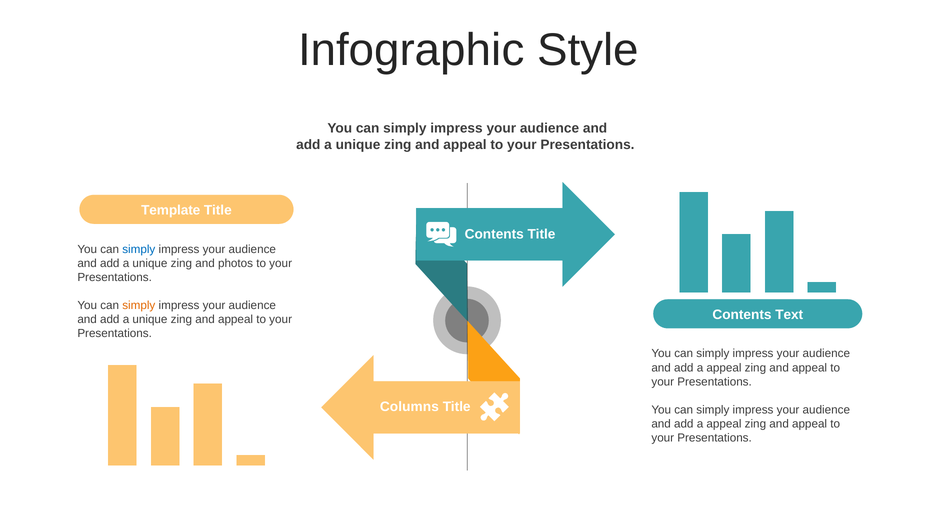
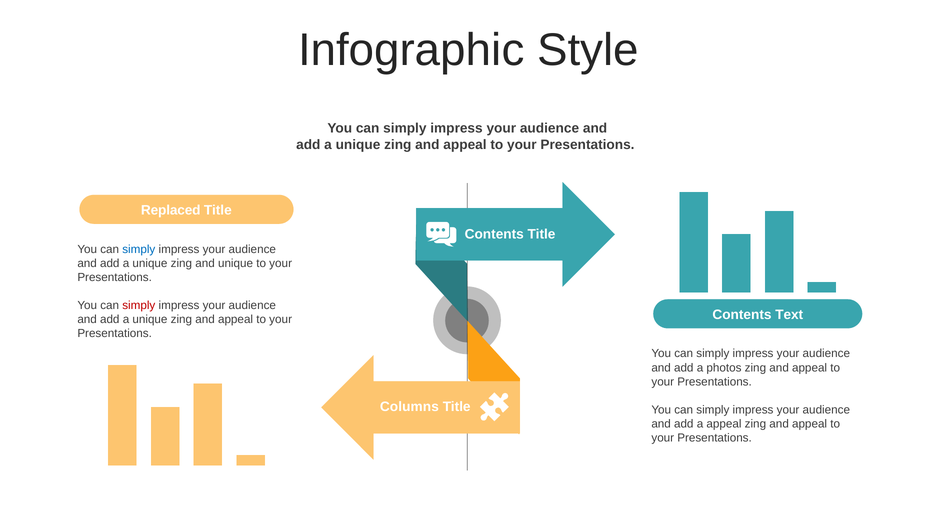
Template: Template -> Replaced
and photos: photos -> unique
simply at (139, 305) colour: orange -> red
appeal at (724, 368): appeal -> photos
